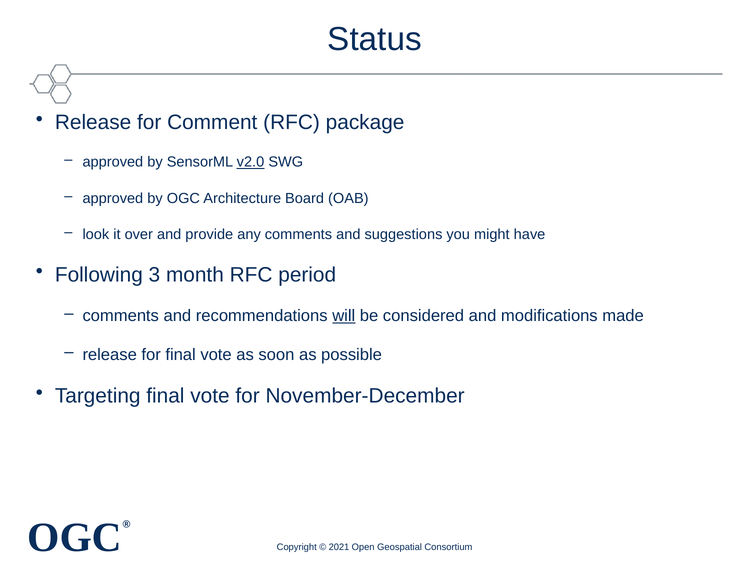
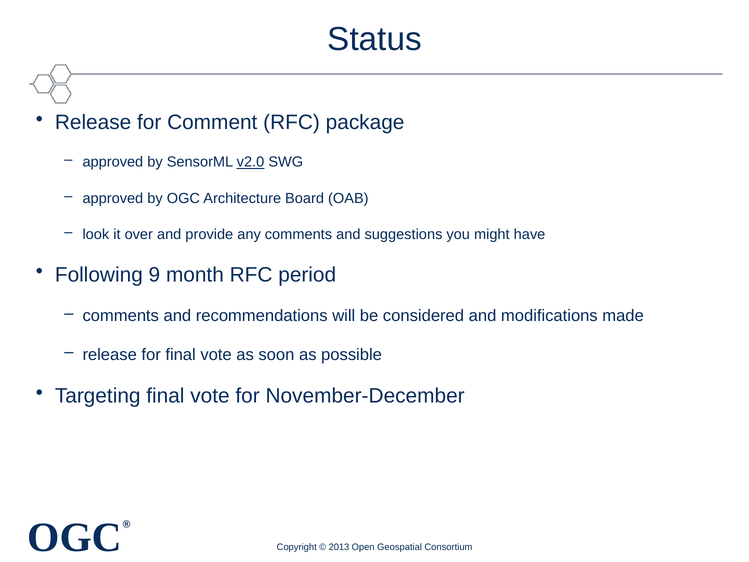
3: 3 -> 9
will underline: present -> none
2021: 2021 -> 2013
